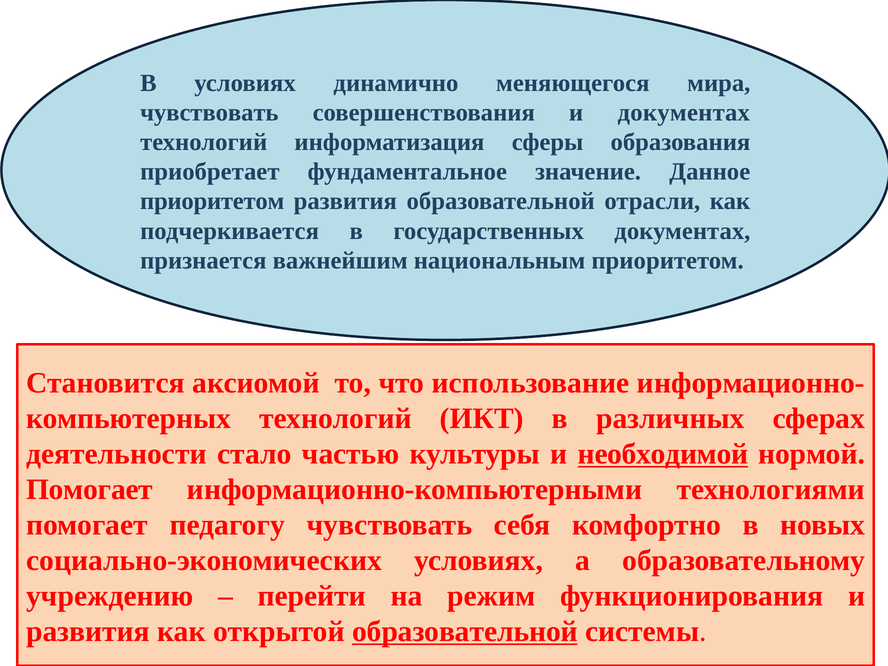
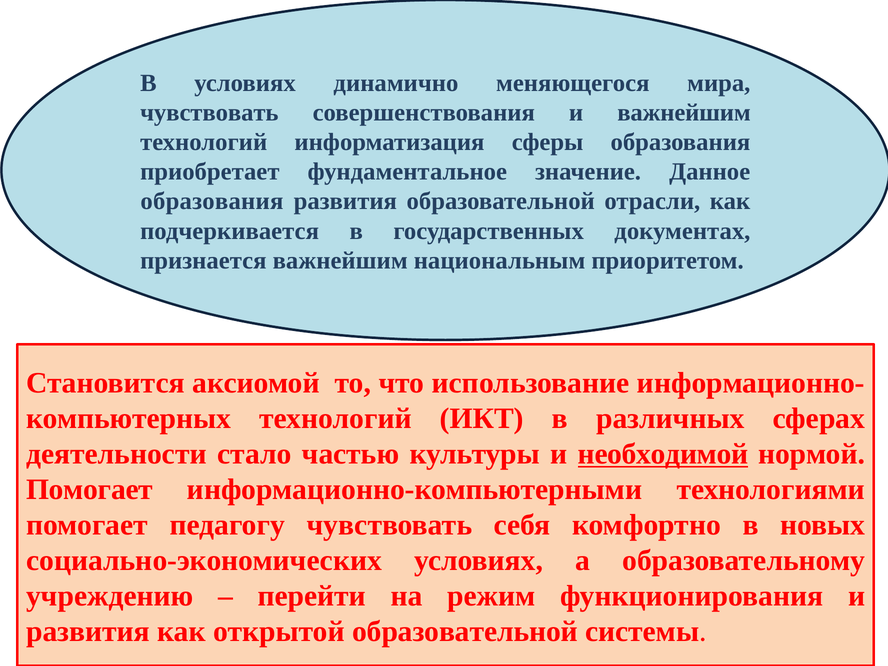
и документах: документах -> важнейшим
приоритетом at (212, 201): приоритетом -> образования
образовательной at (465, 632) underline: present -> none
